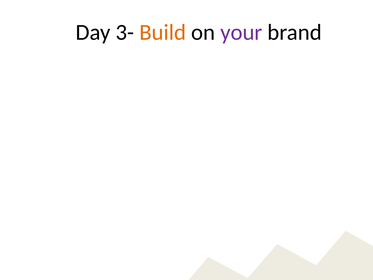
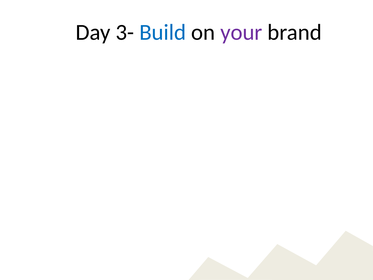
Build colour: orange -> blue
